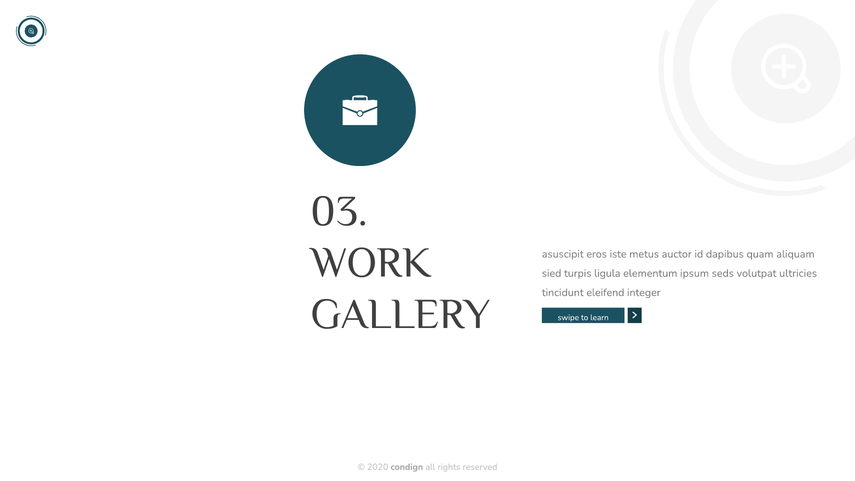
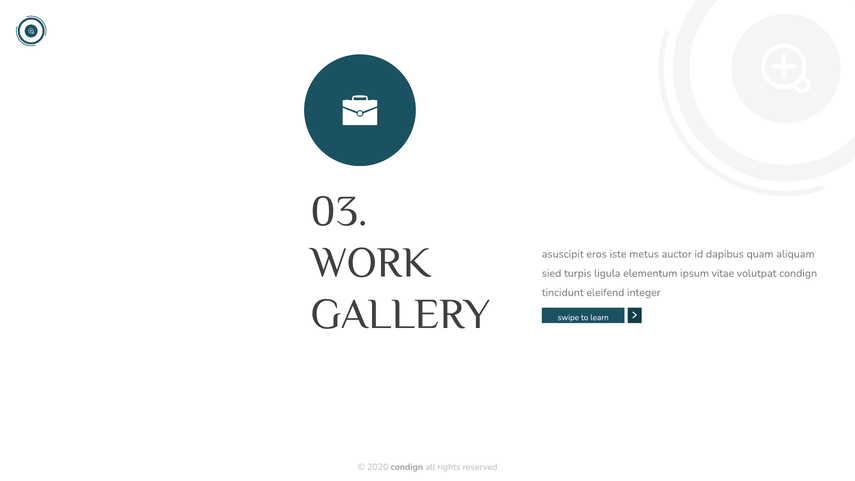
seds: seds -> vitae
volutpat ultricies: ultricies -> condign
